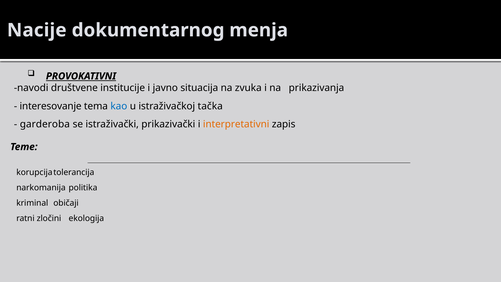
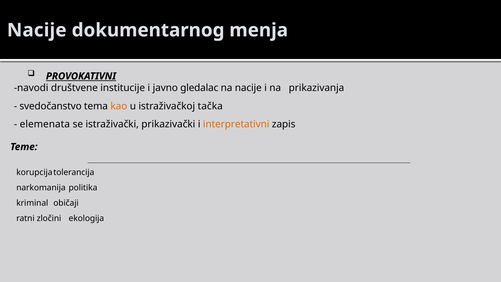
situacija: situacija -> gledalac
na zvuka: zvuka -> nacije
interesovanje: interesovanje -> svedočanstvo
kao colour: blue -> orange
garderoba: garderoba -> elemenata
